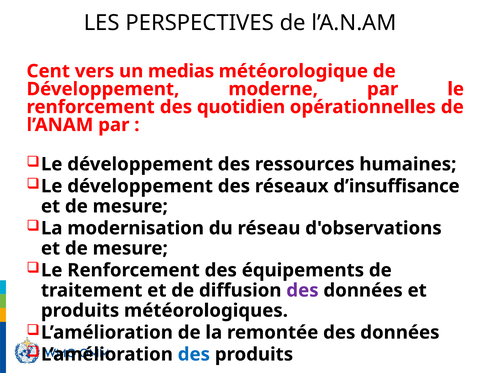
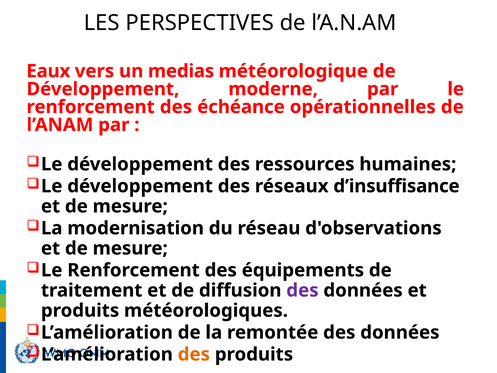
Cent: Cent -> Eaux
quotidien: quotidien -> échéance
des at (194, 354) colour: blue -> orange
